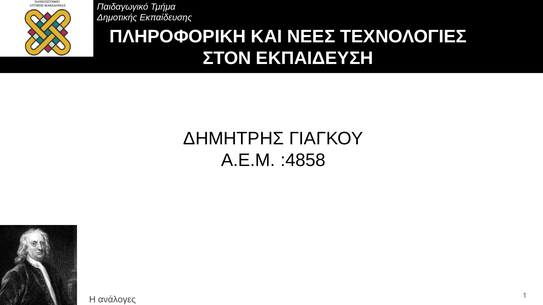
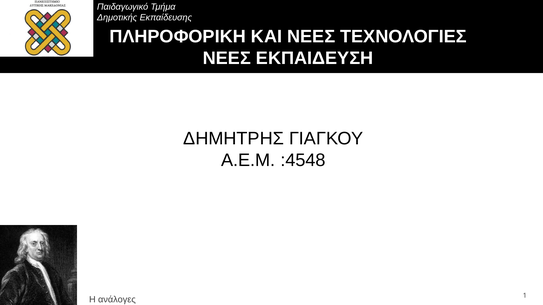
ΣΤΟΝ at (227, 58): ΣΤΟΝ -> ΝΕΕΣ
:4858: :4858 -> :4548
